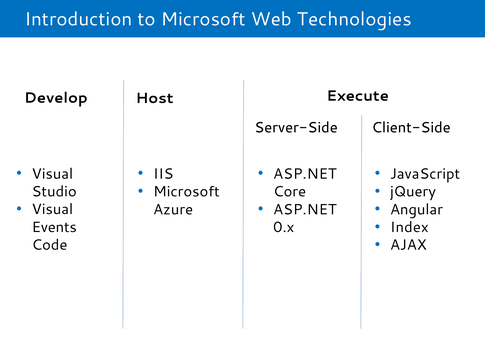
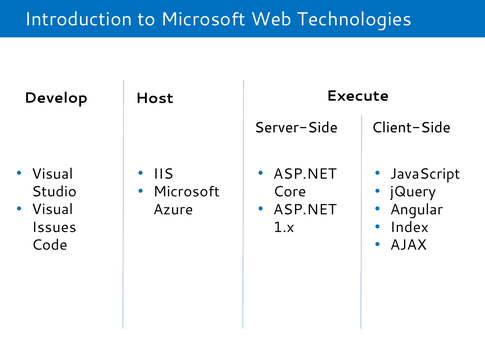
Events: Events -> Issues
0.x: 0.x -> 1.x
